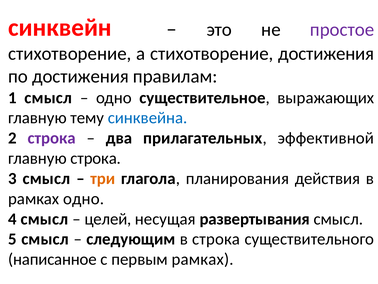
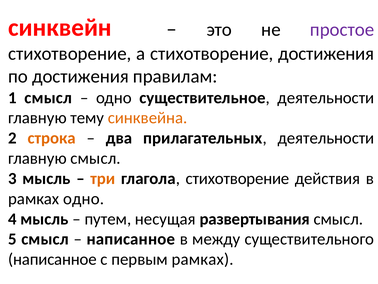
существительное выражающих: выражающих -> деятельности
cинквейна colour: blue -> orange
строка at (52, 138) colour: purple -> orange
прилагательных эффективной: эффективной -> деятельности
главную строка: строка -> смысл
3 смысл: смысл -> мысль
глагола планирования: планирования -> стихотворение
4 смысл: смысл -> мысль
целей: целей -> путем
следующим at (131, 239): следующим -> написанное
в строка: строка -> между
